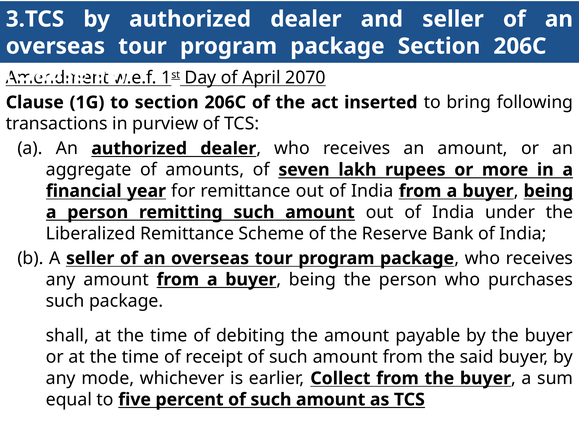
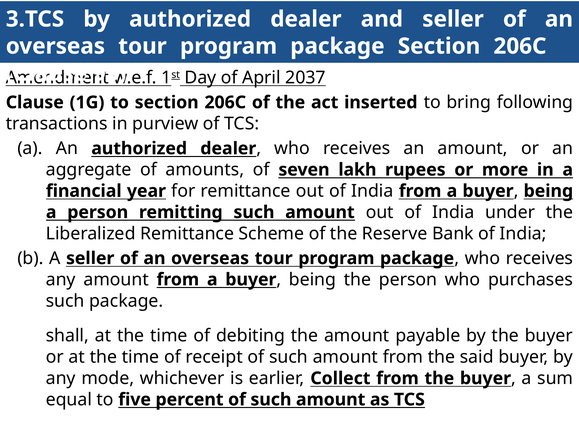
2070: 2070 -> 2037
